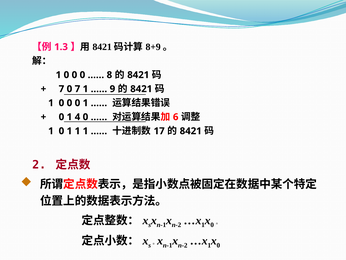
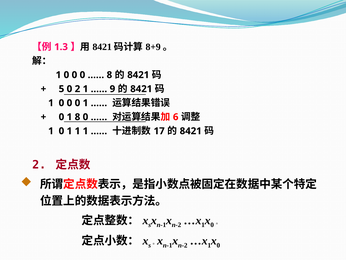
7 at (61, 89): 7 -> 5
0 7: 7 -> 2
1 4: 4 -> 8
